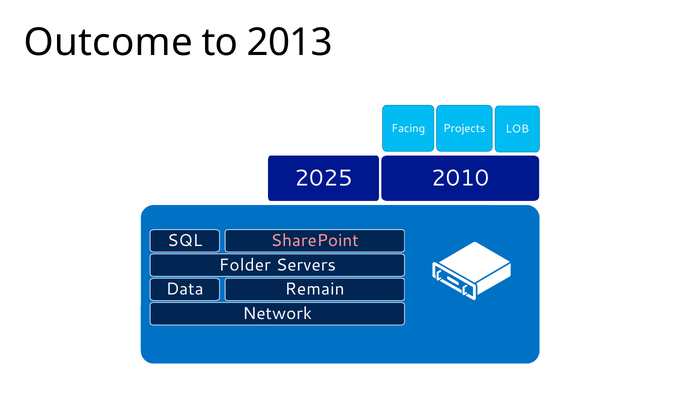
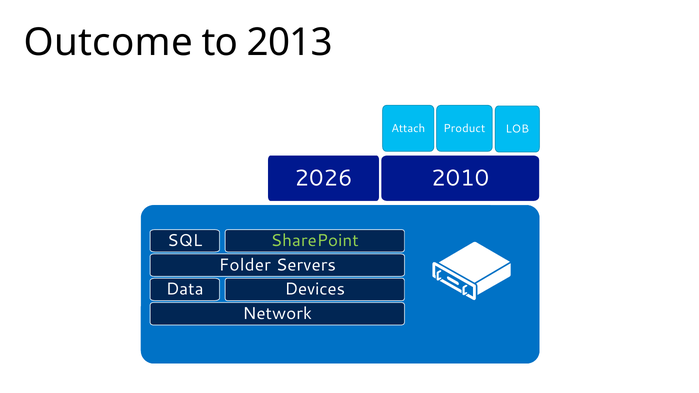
Facing: Facing -> Attach
Projects: Projects -> Product
2025: 2025 -> 2026
SharePoint colour: pink -> light green
Remain: Remain -> Devices
